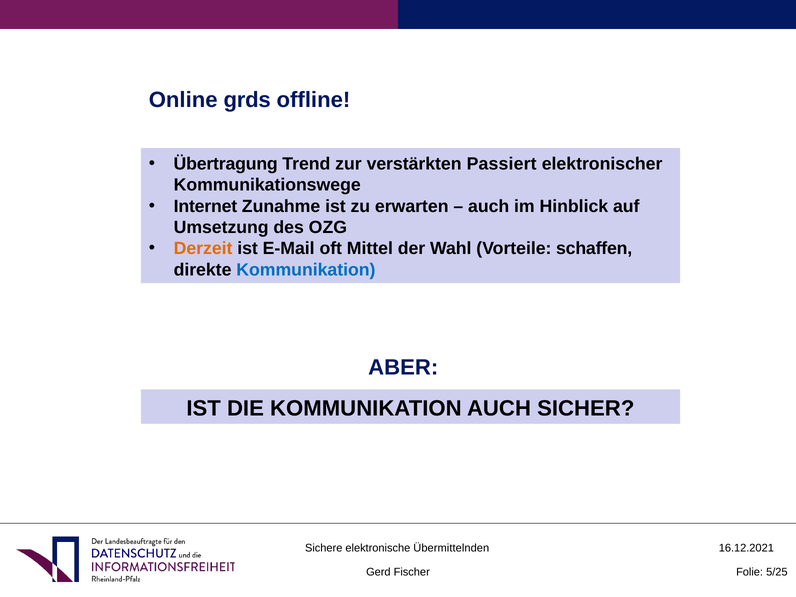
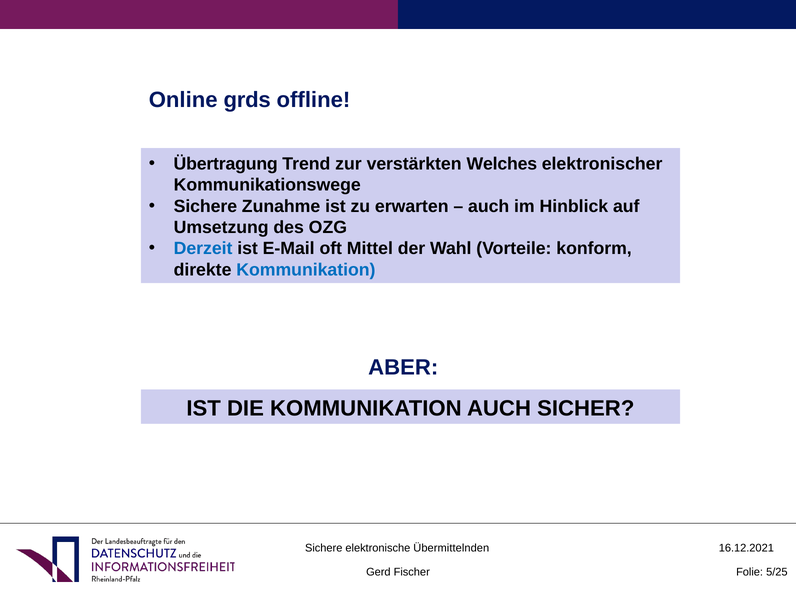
Passiert: Passiert -> Welches
Internet at (205, 206): Internet -> Sichere
Derzeit colour: orange -> blue
schaffen: schaffen -> konform
